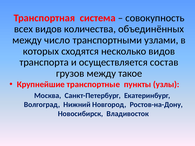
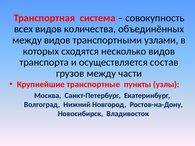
между число: число -> видов
такое: такое -> части
